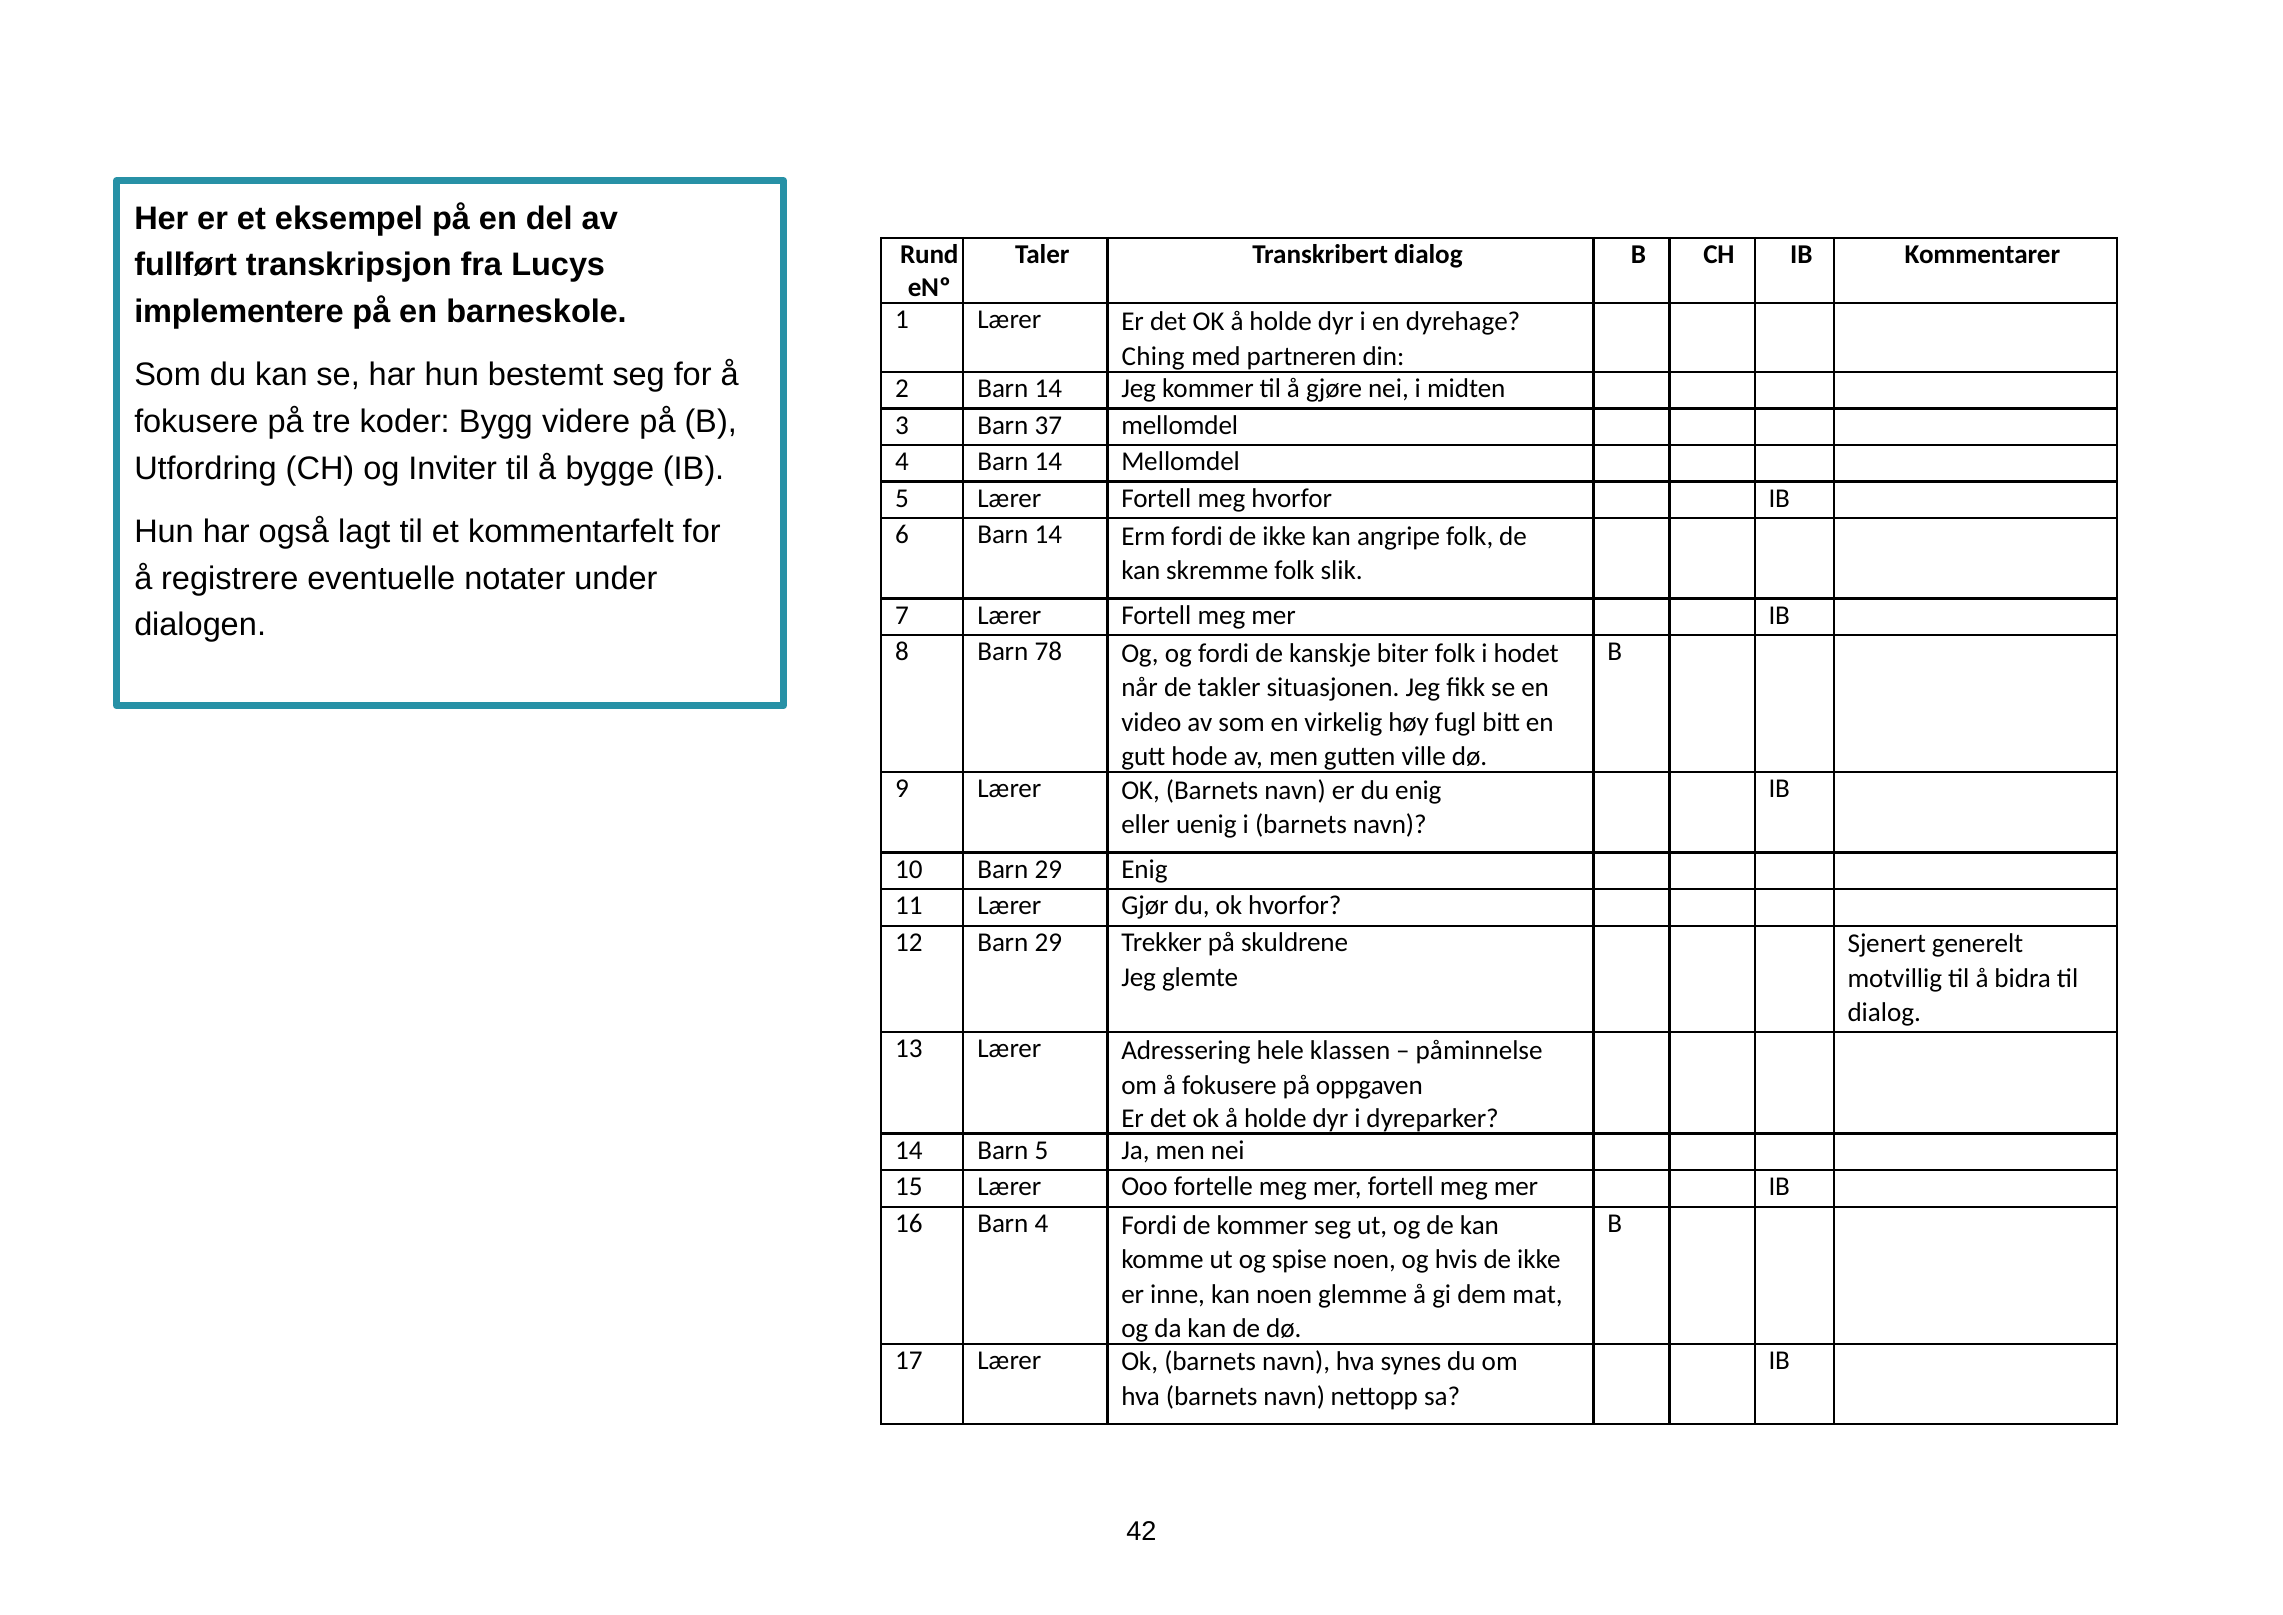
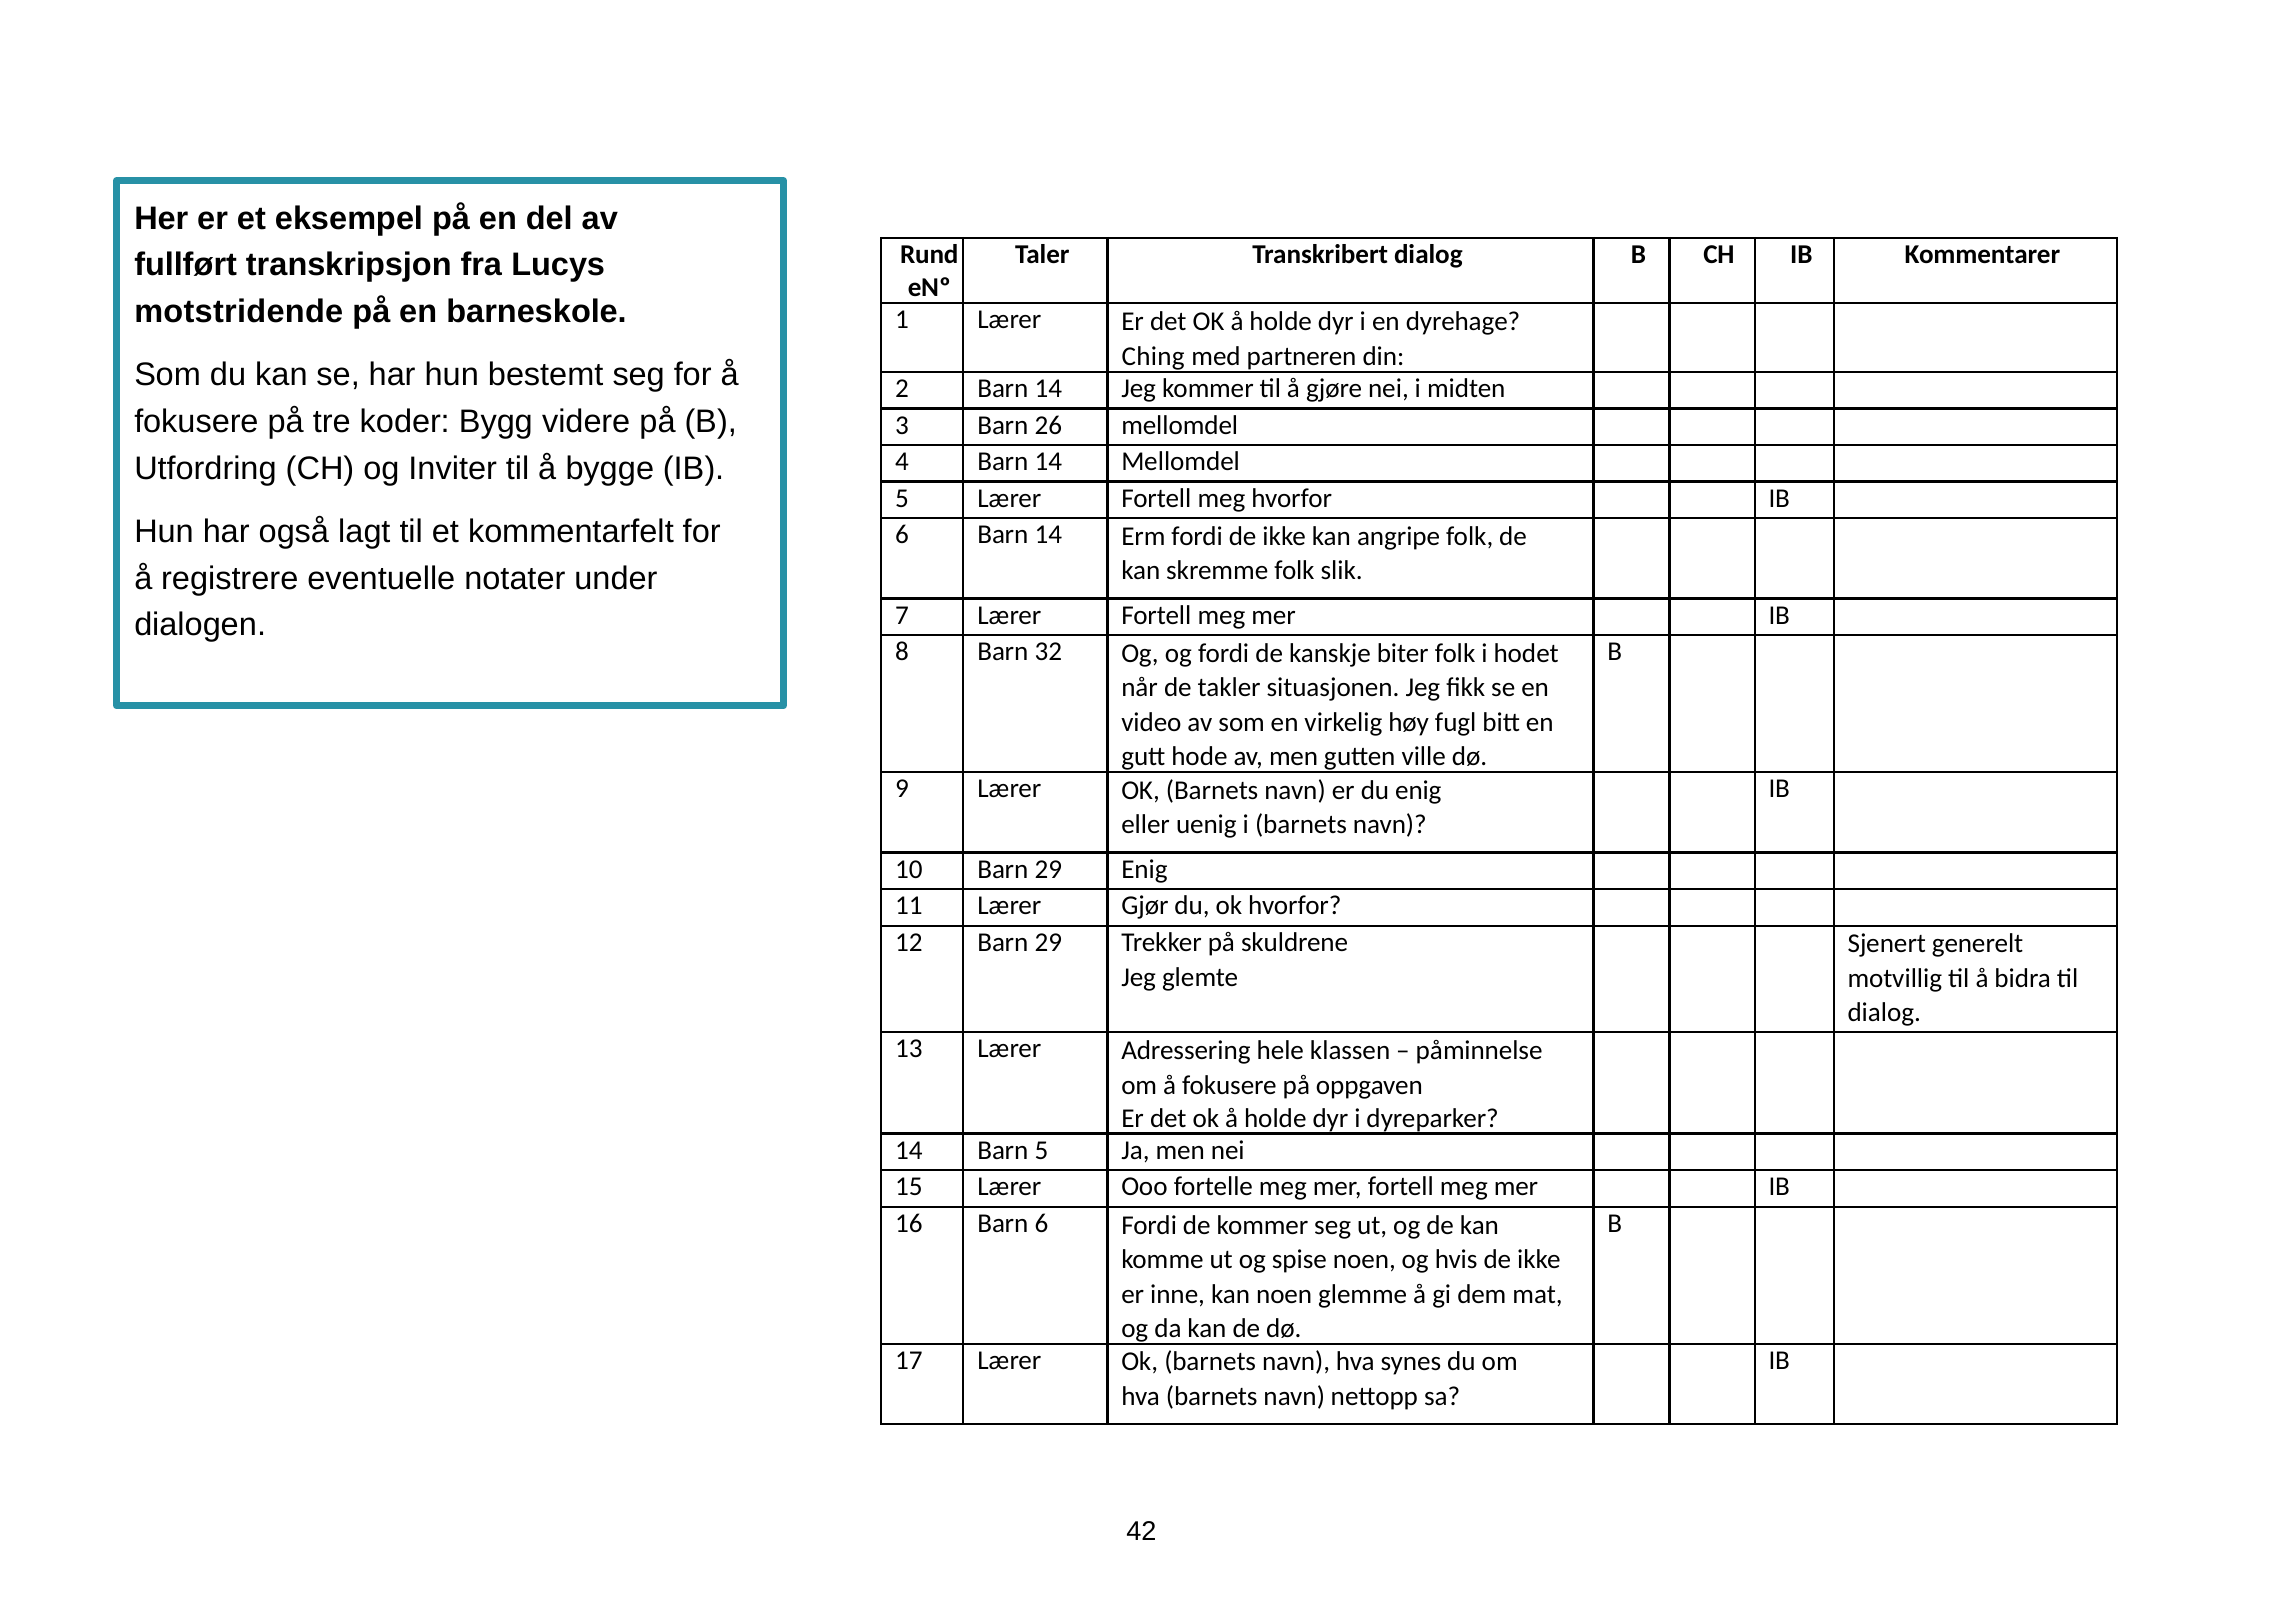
implementere: implementere -> motstridende
37: 37 -> 26
78: 78 -> 32
Barn 4: 4 -> 6
